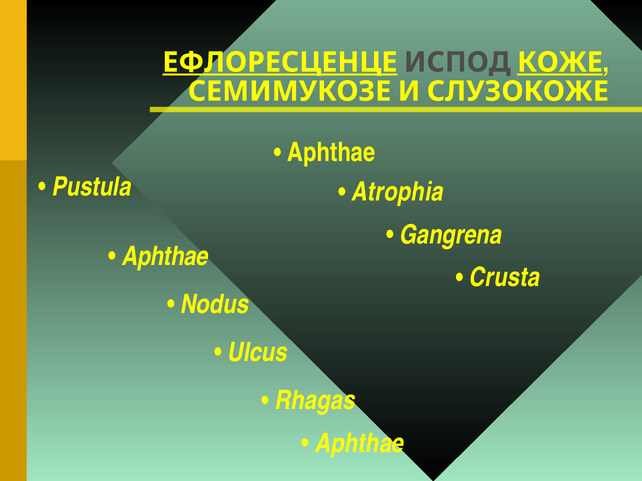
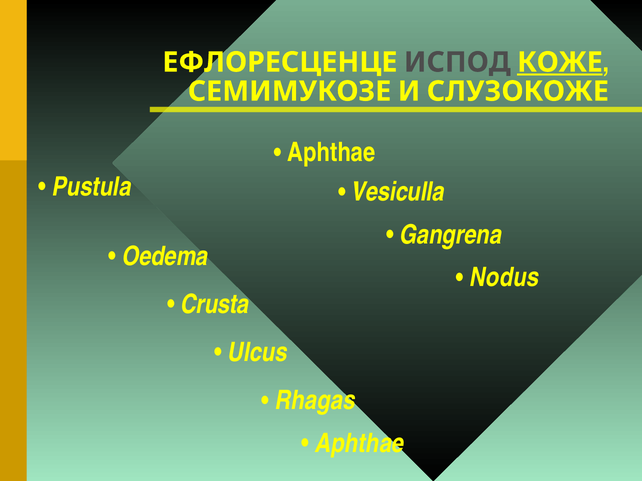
ЕФЛОРЕСЦЕНЦЕ underline: present -> none
Atrophia: Atrophia -> Vesiculla
Aphthae at (165, 257): Aphthae -> Oedema
Crusta: Crusta -> Nodus
Nodus: Nodus -> Crusta
